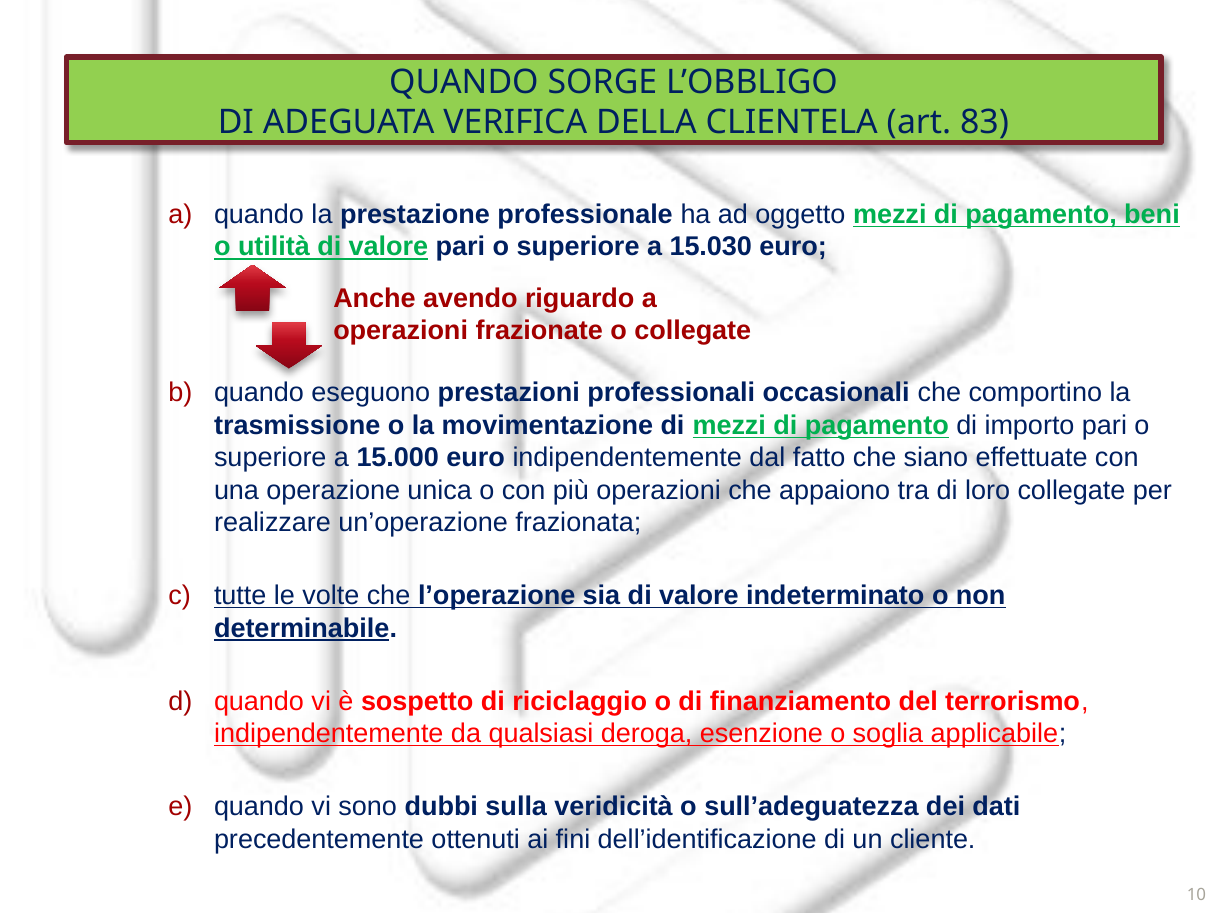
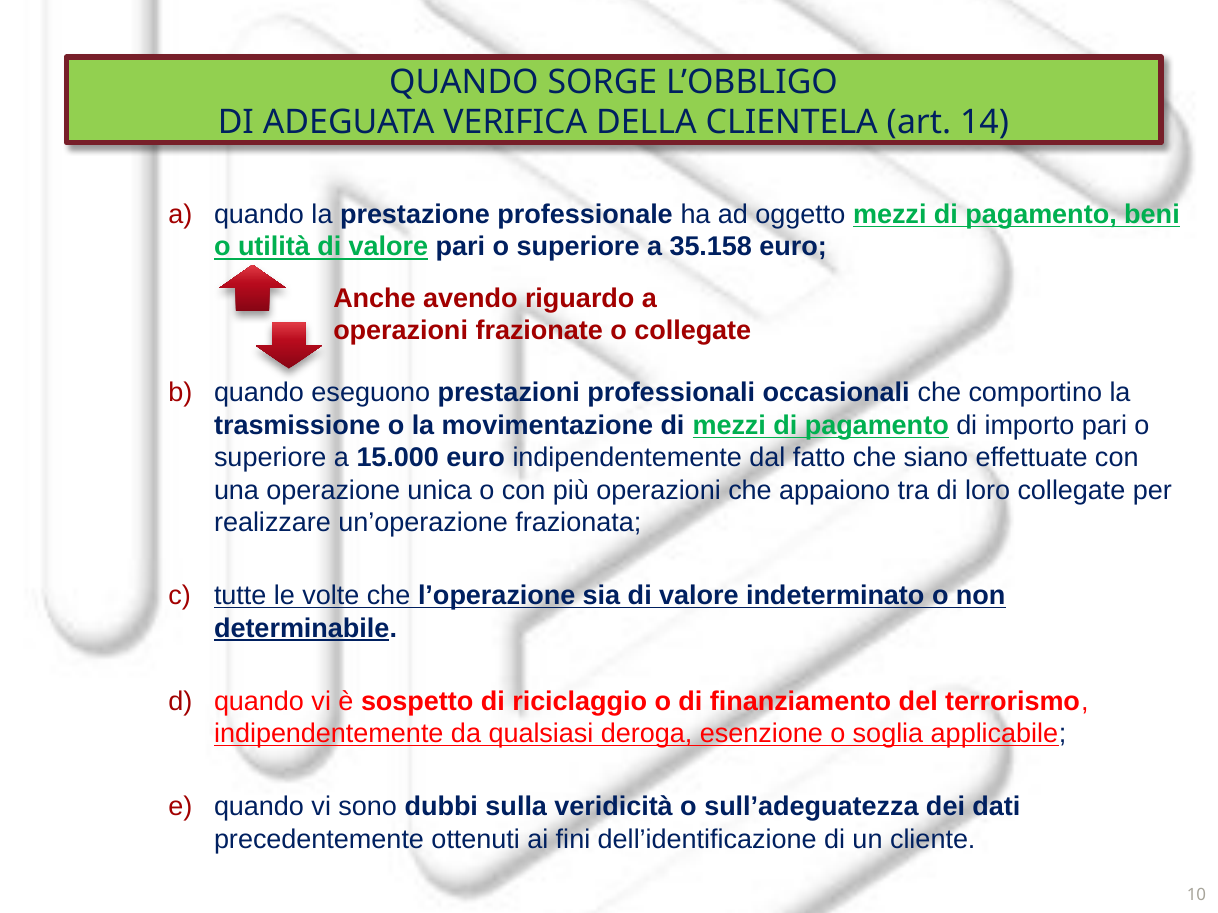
83: 83 -> 14
15.030: 15.030 -> 35.158
